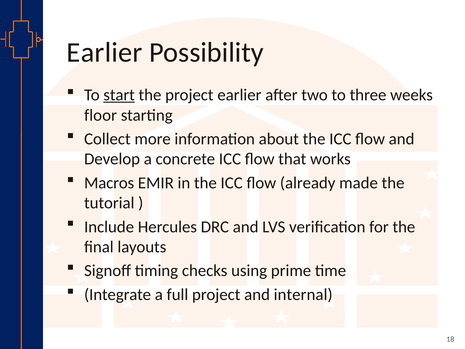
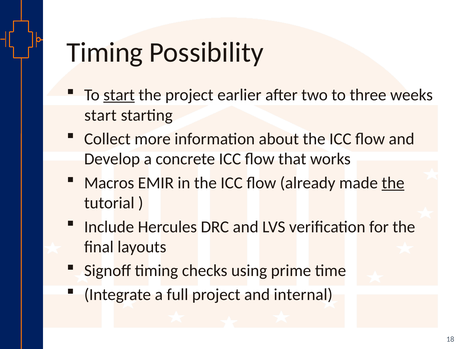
Earlier at (105, 52): Earlier -> Timing
floor at (101, 115): floor -> start
the at (393, 183) underline: none -> present
